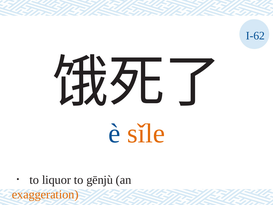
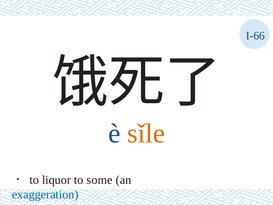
I-62: I-62 -> I-66
gēnjù: gēnjù -> some
exaggeration colour: orange -> blue
